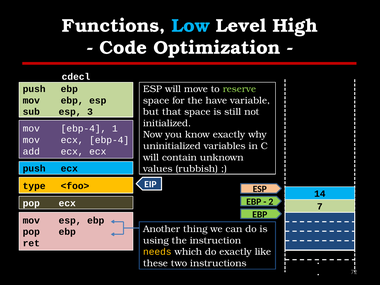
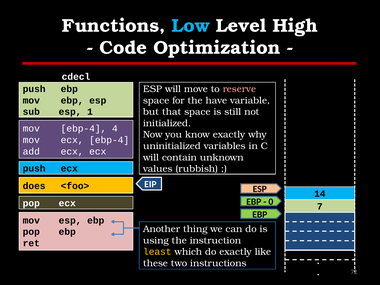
reserve colour: light green -> pink
3: 3 -> 1
1: 1 -> 4
type: type -> does
2: 2 -> 0
needs: needs -> least
